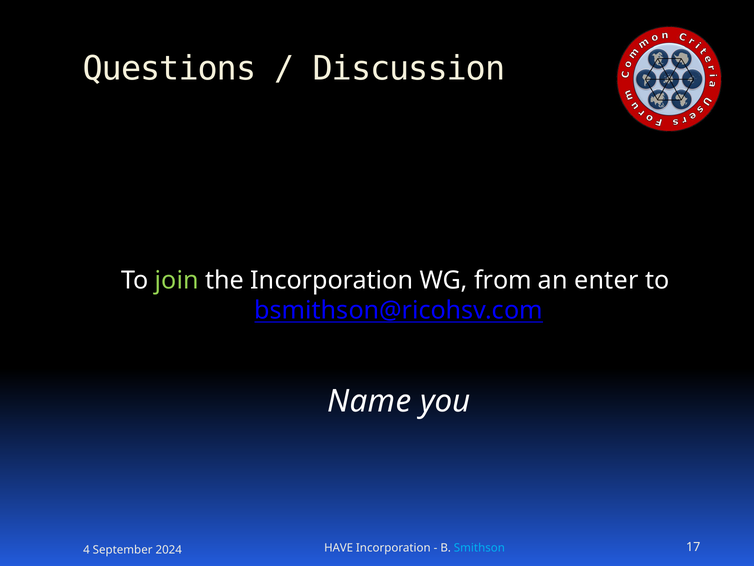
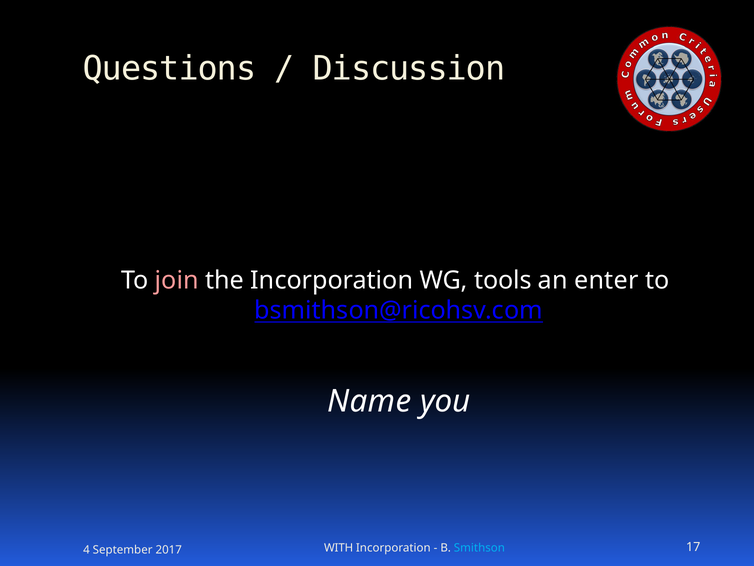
join colour: light green -> pink
from: from -> tools
HAVE: HAVE -> WITH
2024: 2024 -> 2017
